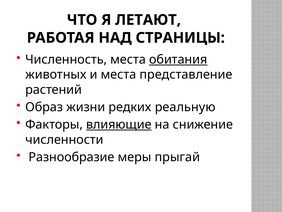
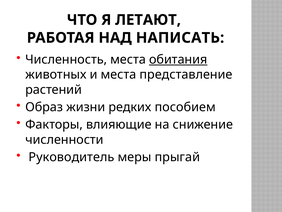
СТРАНИЦЫ: СТРАНИЦЫ -> НАПИСАТЬ
реальную: реальную -> пособием
влияющие underline: present -> none
Разнообразие: Разнообразие -> Руководитель
